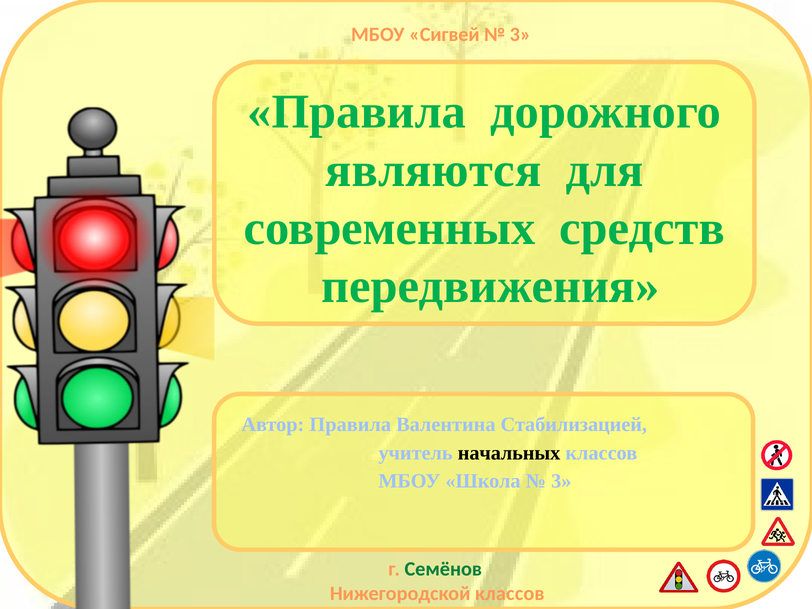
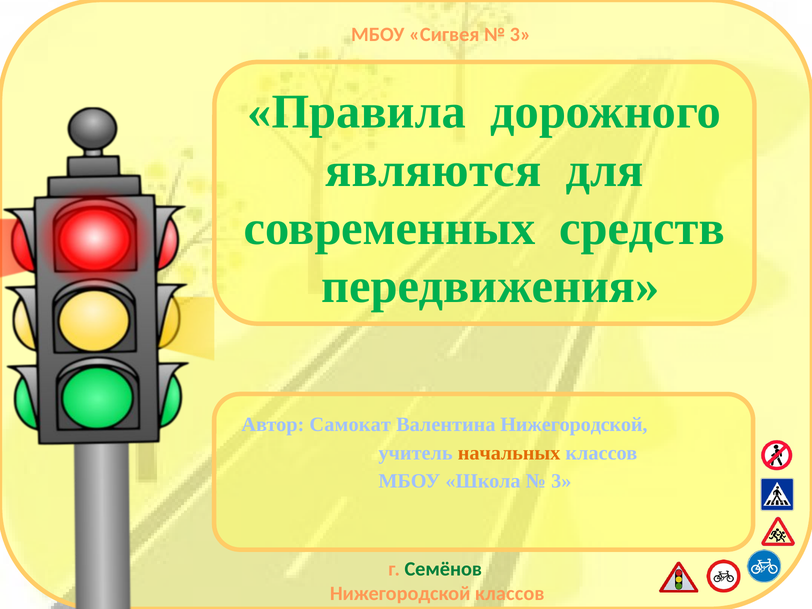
Сигвей: Сигвей -> Сигвея
Автор Правила: Правила -> Самокат
Валентина Стабилизацией: Стабилизацией -> Нижегородской
начальных colour: black -> orange
